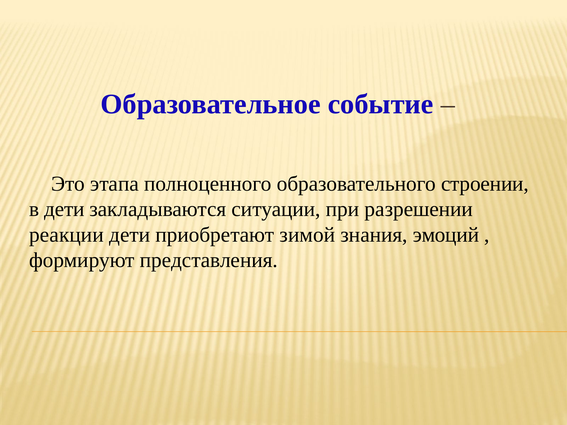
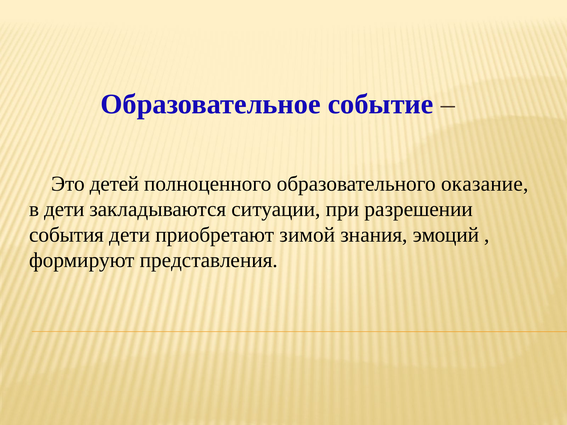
этапа: этапа -> детей
строении: строении -> оказание
реакции: реакции -> события
